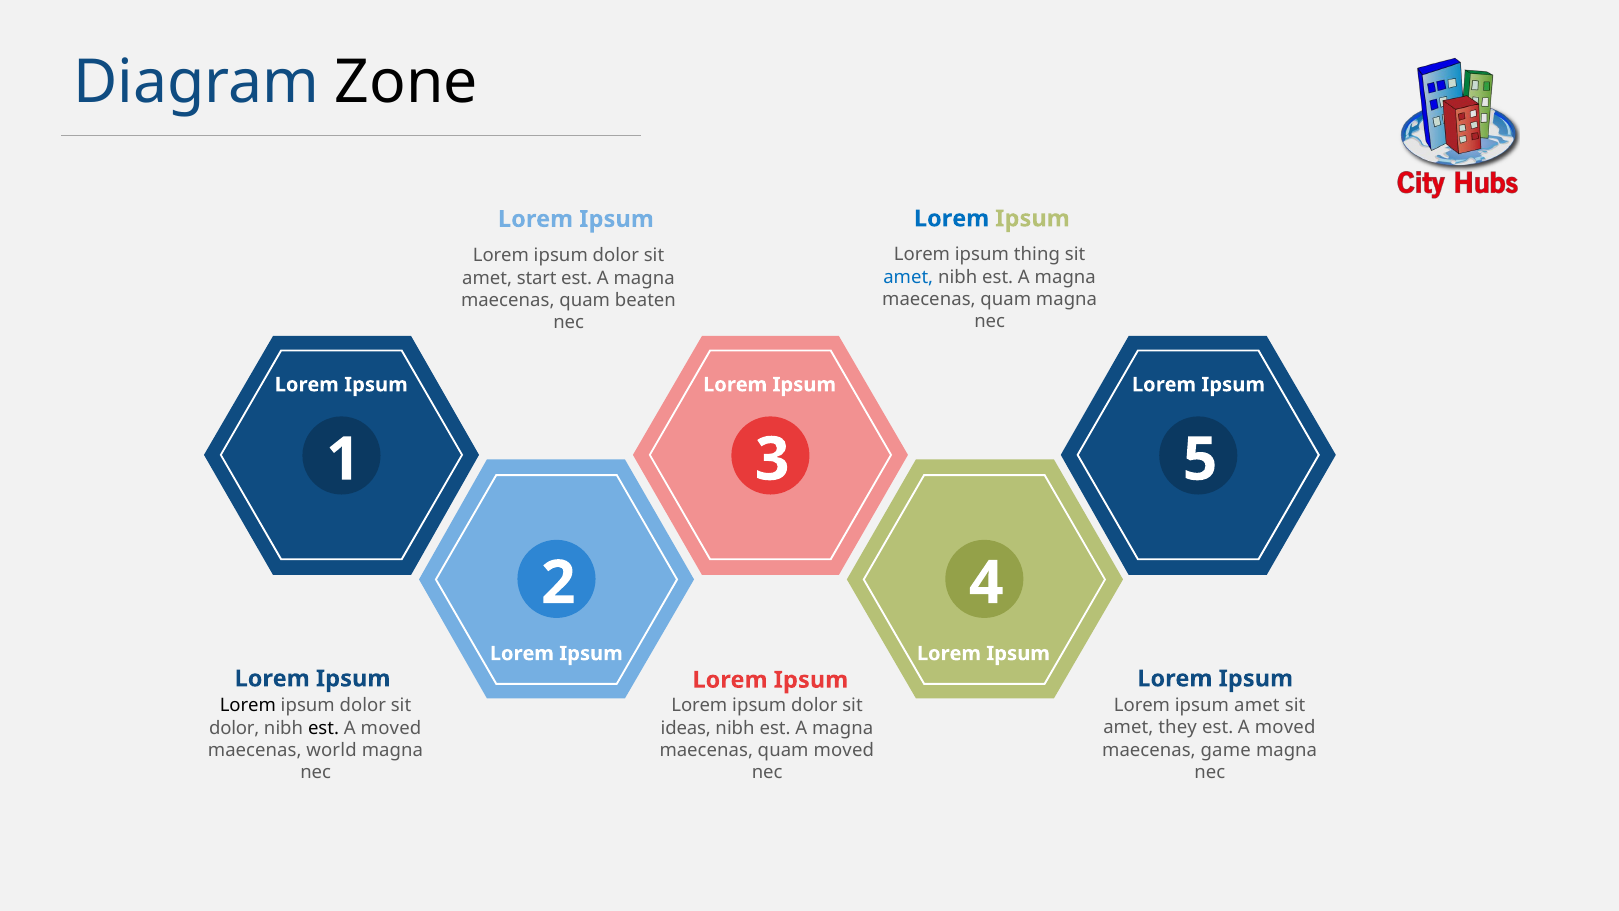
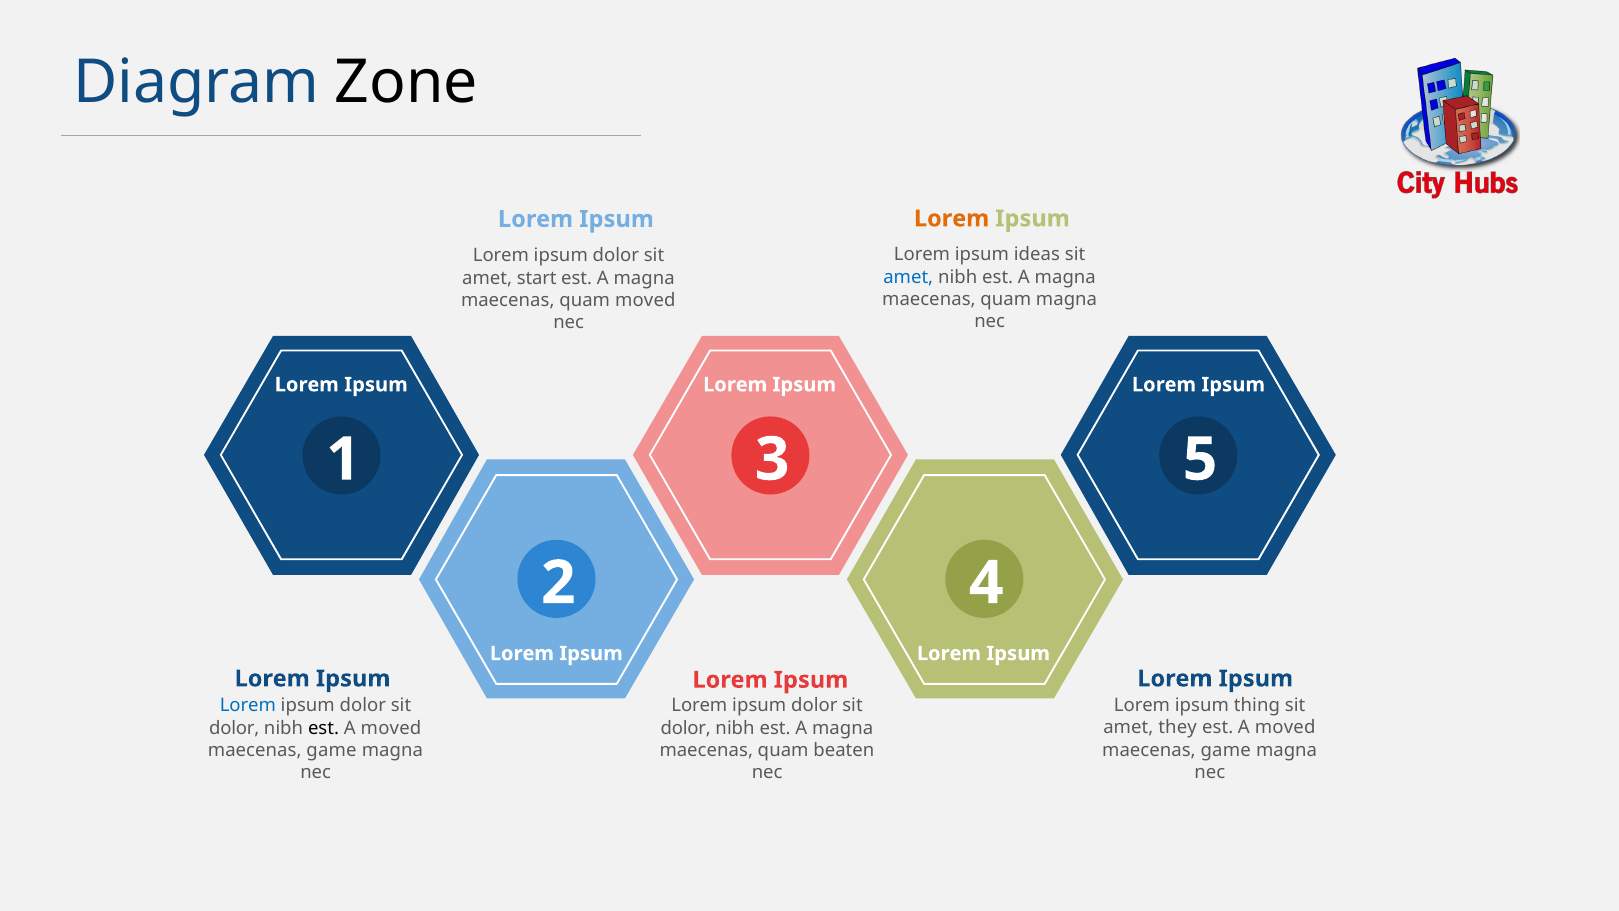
Lorem at (952, 219) colour: blue -> orange
thing: thing -> ideas
quam beaten: beaten -> moved
ipsum amet: amet -> thing
Lorem at (248, 705) colour: black -> blue
ideas at (686, 728): ideas -> dolor
world at (331, 750): world -> game
quam moved: moved -> beaten
